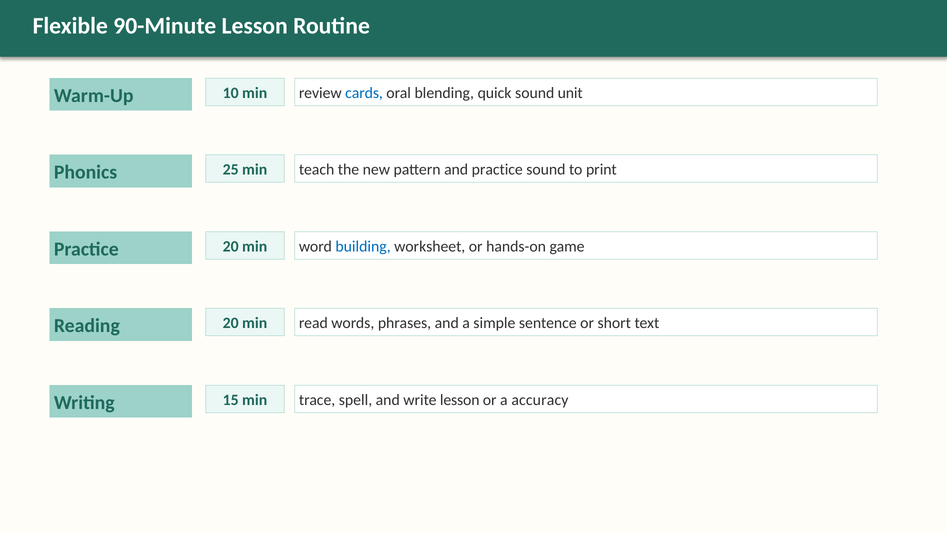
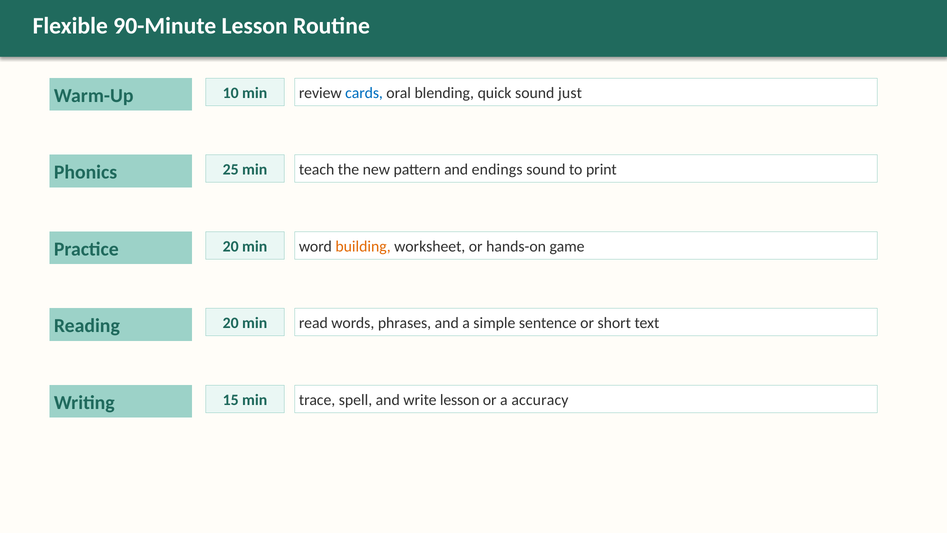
unit: unit -> just
and practice: practice -> endings
building colour: blue -> orange
